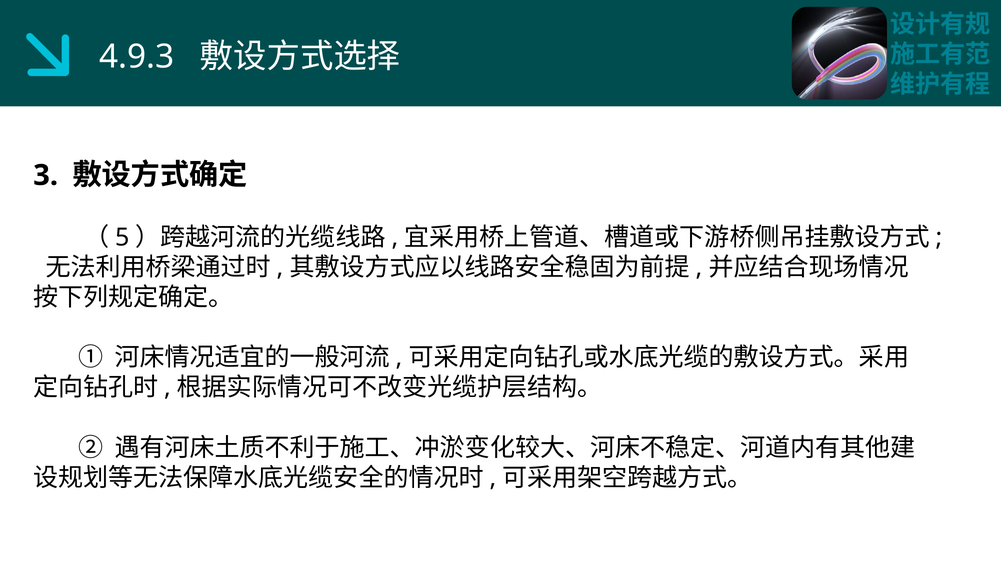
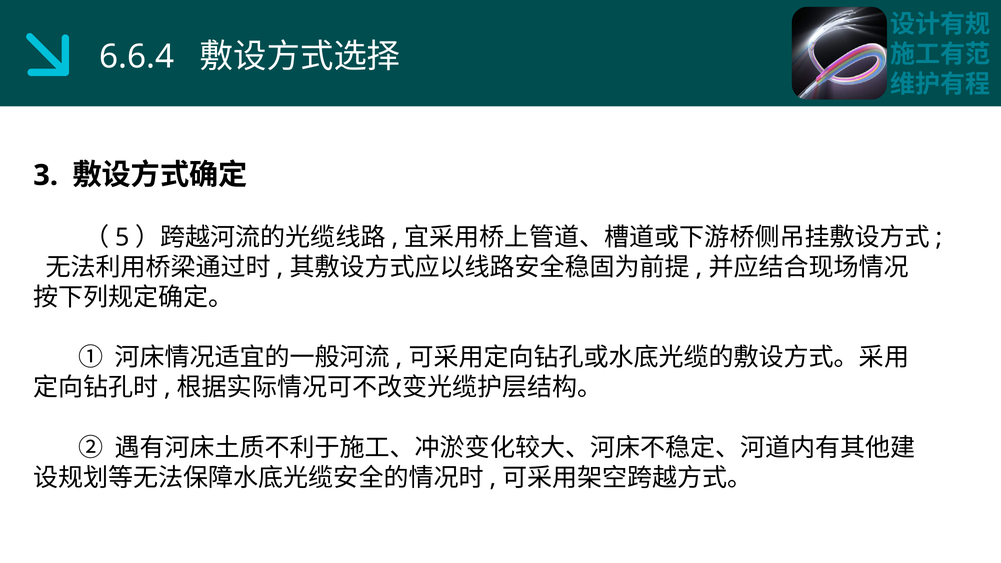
4.9.3: 4.9.3 -> 6.6.4
